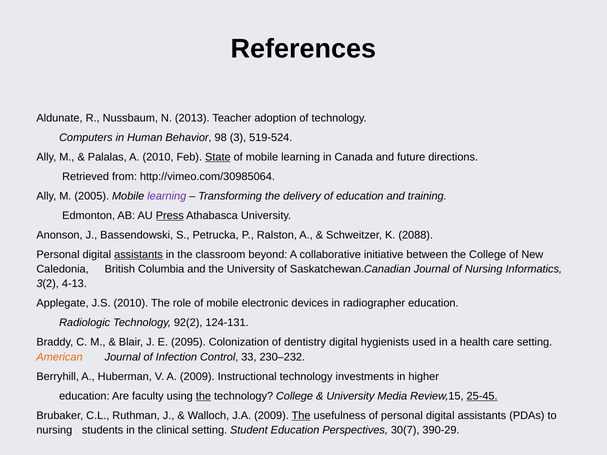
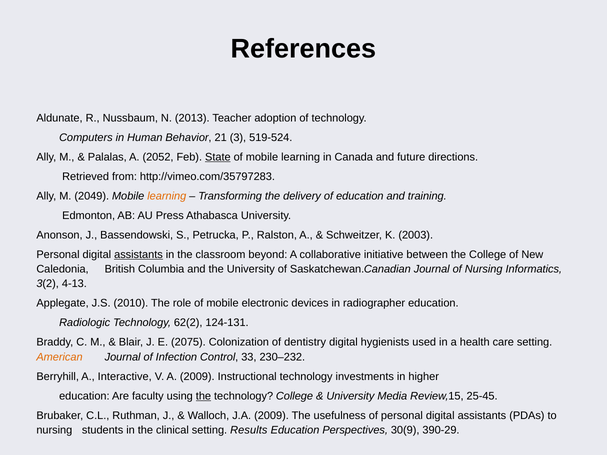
98: 98 -> 21
A 2010: 2010 -> 2052
http://vimeo.com/30985064: http://vimeo.com/30985064 -> http://vimeo.com/35797283
2005: 2005 -> 2049
learning at (167, 196) colour: purple -> orange
Press underline: present -> none
2088: 2088 -> 2003
92(2: 92(2 -> 62(2
2095: 2095 -> 2075
Huberman: Huberman -> Interactive
25-45 underline: present -> none
The at (301, 416) underline: present -> none
Student: Student -> Results
30(7: 30(7 -> 30(9
